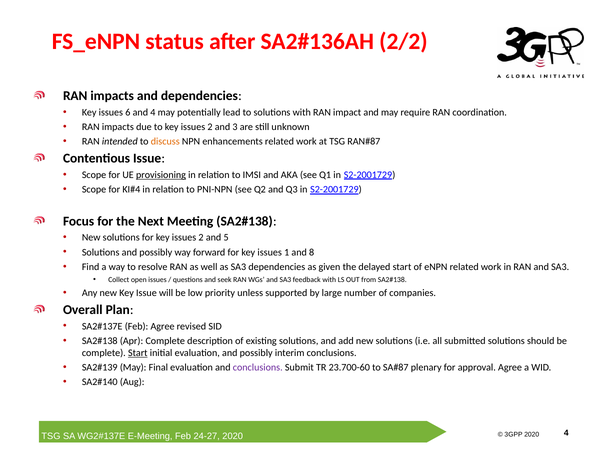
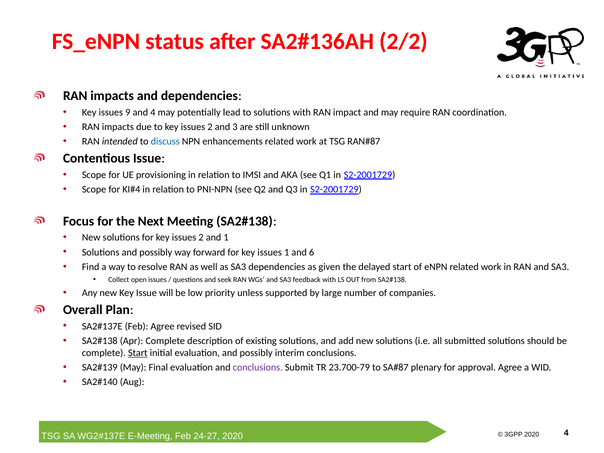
6: 6 -> 9
discuss colour: orange -> blue
provisioning underline: present -> none
and 5: 5 -> 1
8: 8 -> 6
23.700-60: 23.700-60 -> 23.700-79
